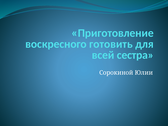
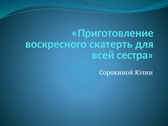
готовить: готовить -> скатерть
